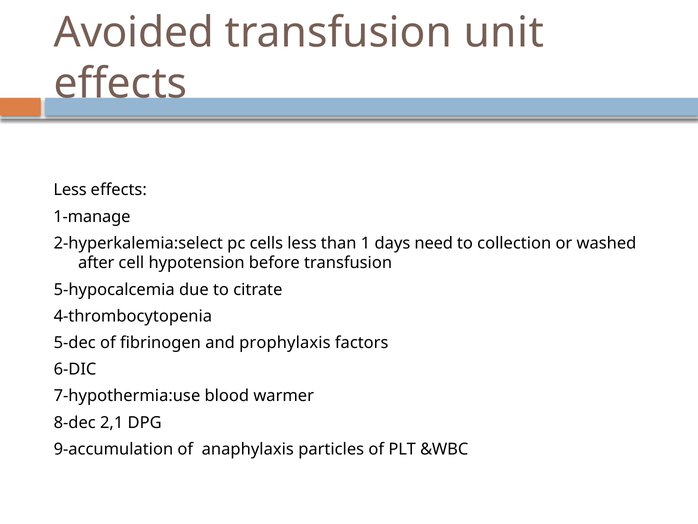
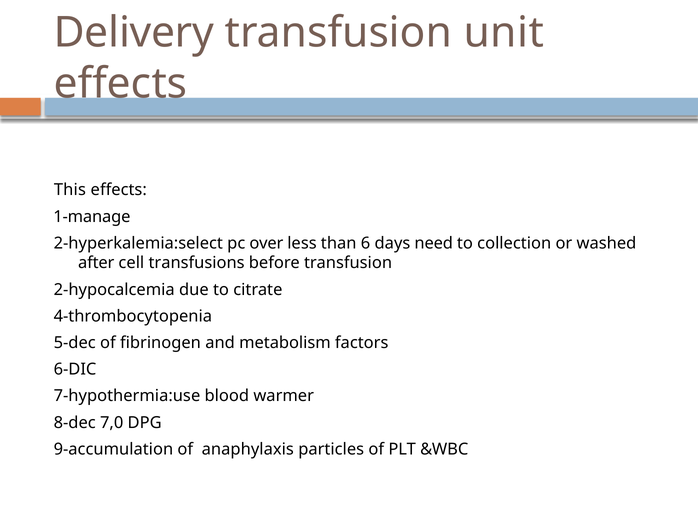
Avoided: Avoided -> Delivery
Less at (70, 190): Less -> This
cells: cells -> over
1: 1 -> 6
hypotension: hypotension -> transfusions
5-hypocalcemia: 5-hypocalcemia -> 2-hypocalcemia
prophylaxis: prophylaxis -> metabolism
2,1: 2,1 -> 7,0
